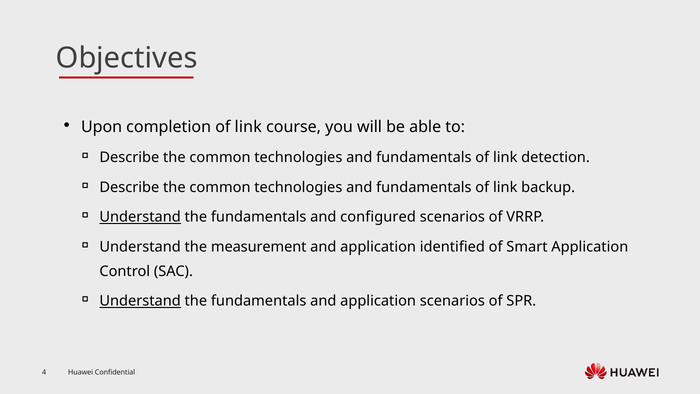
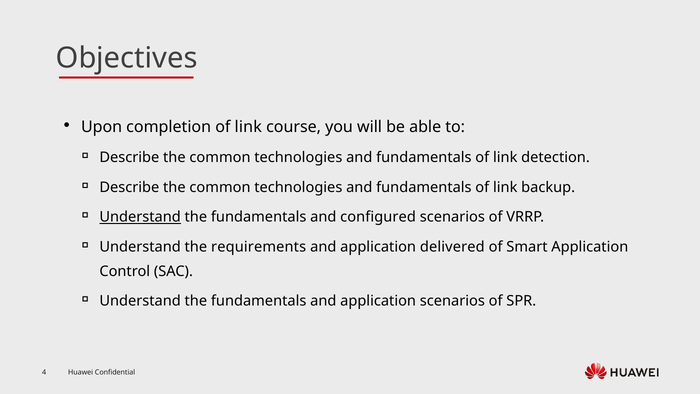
measurement: measurement -> requirements
identified: identified -> delivered
Understand at (140, 301) underline: present -> none
